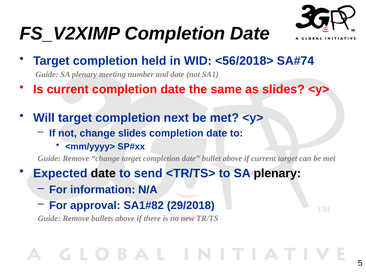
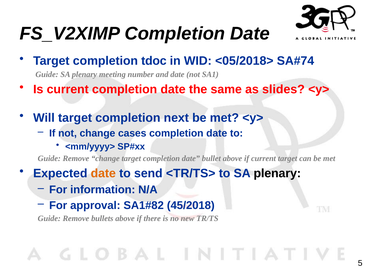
held: held -> tdoc
<56/2018>: <56/2018> -> <05/2018>
change slides: slides -> cases
date at (103, 173) colour: black -> orange
29/2018: 29/2018 -> 45/2018
